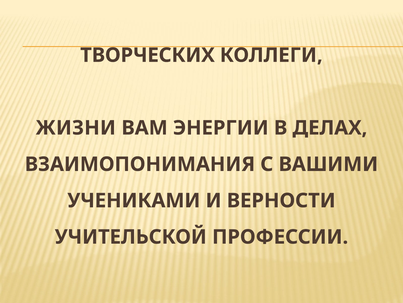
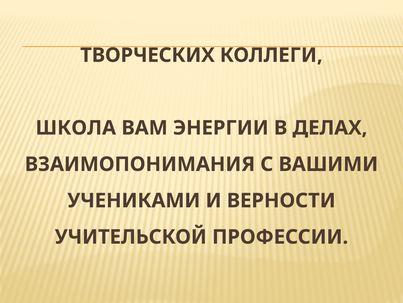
ЖИЗНИ: ЖИЗНИ -> ШКОЛА
